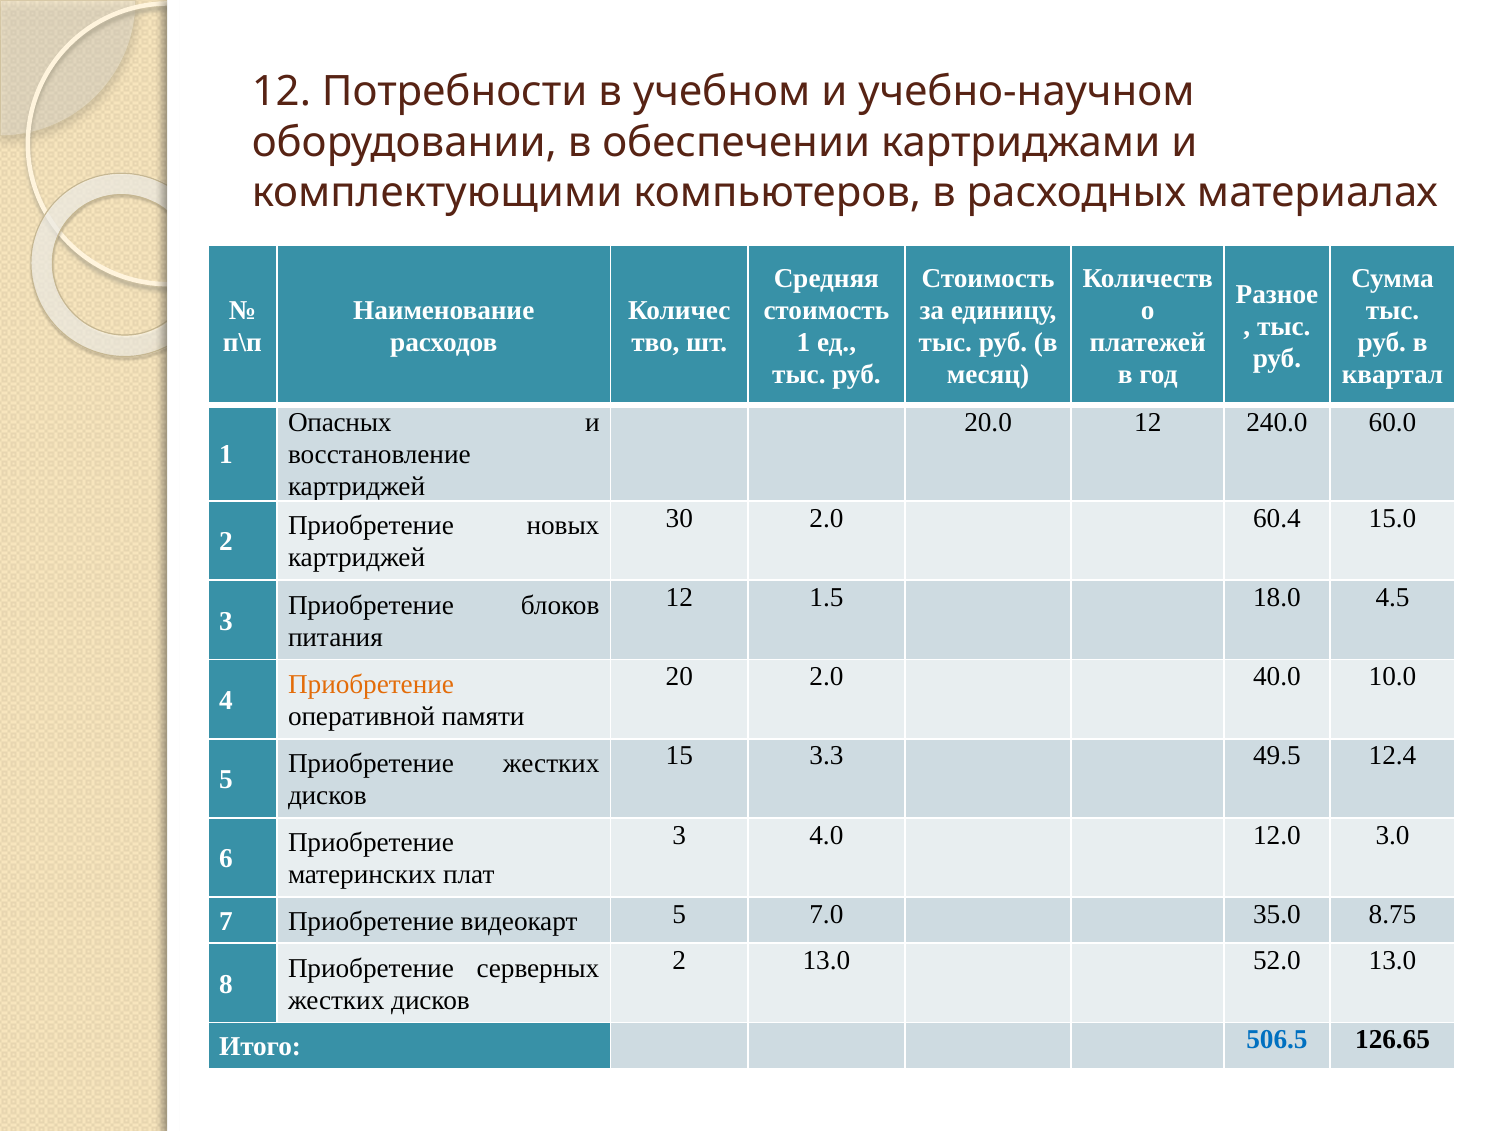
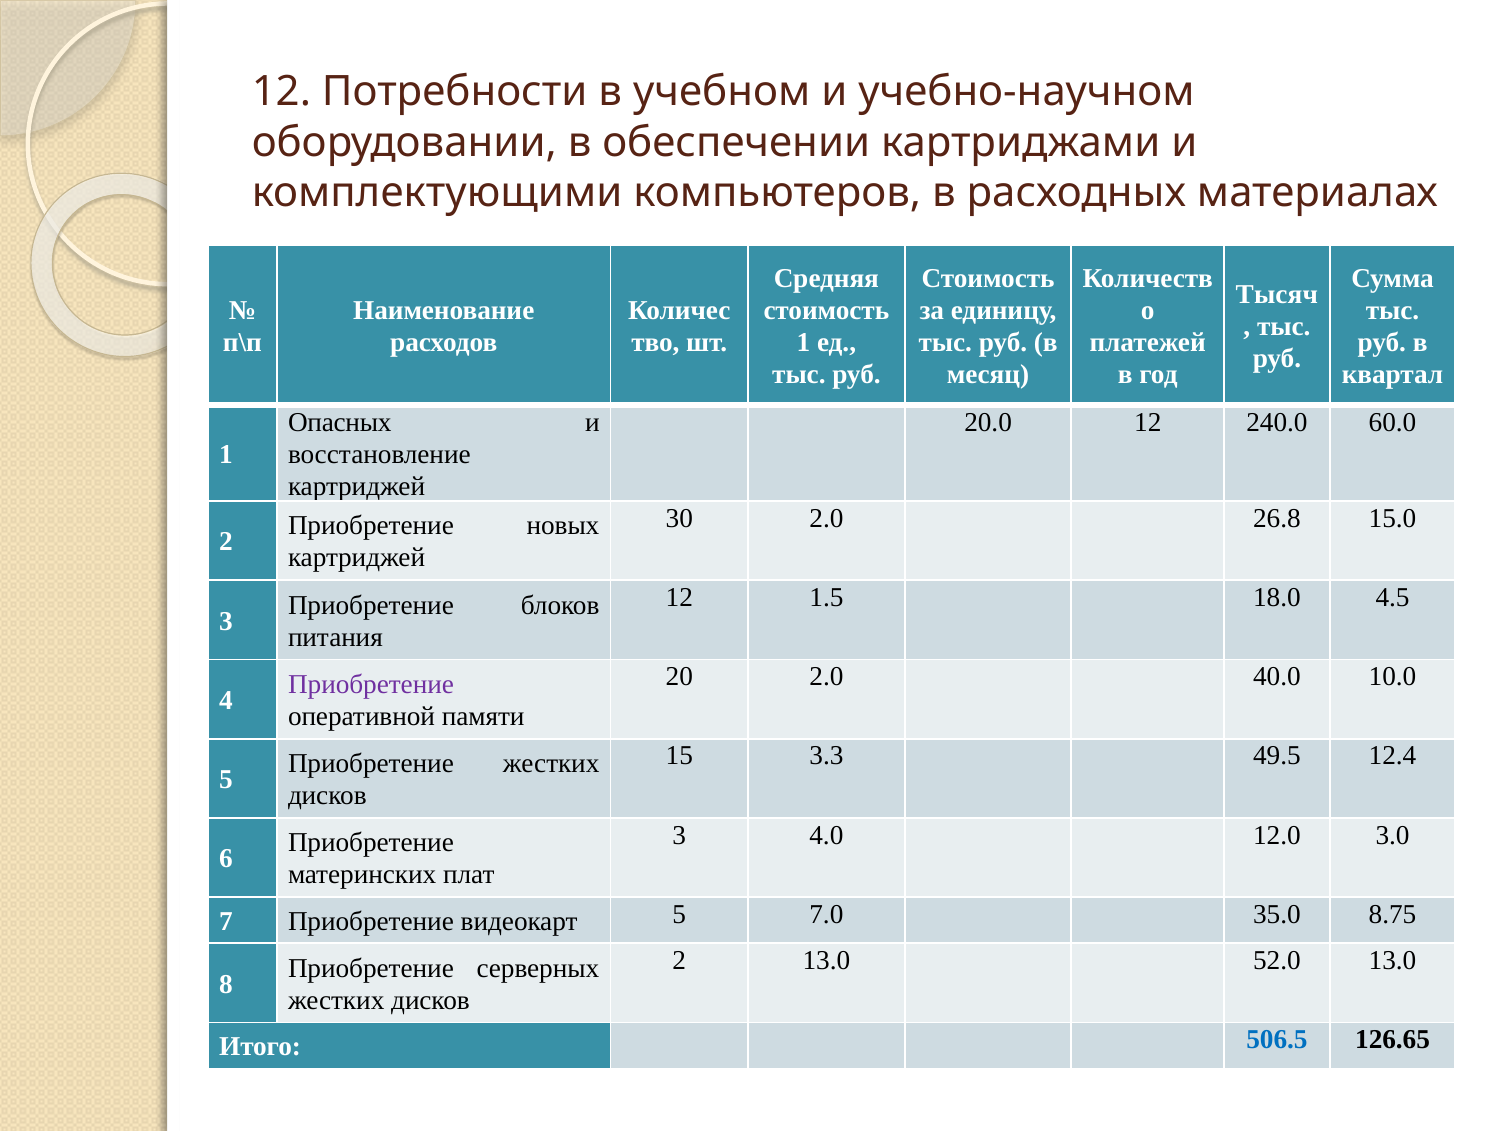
Разное: Разное -> Тысяч
60.4: 60.4 -> 26.8
Приобретение at (371, 685) colour: orange -> purple
